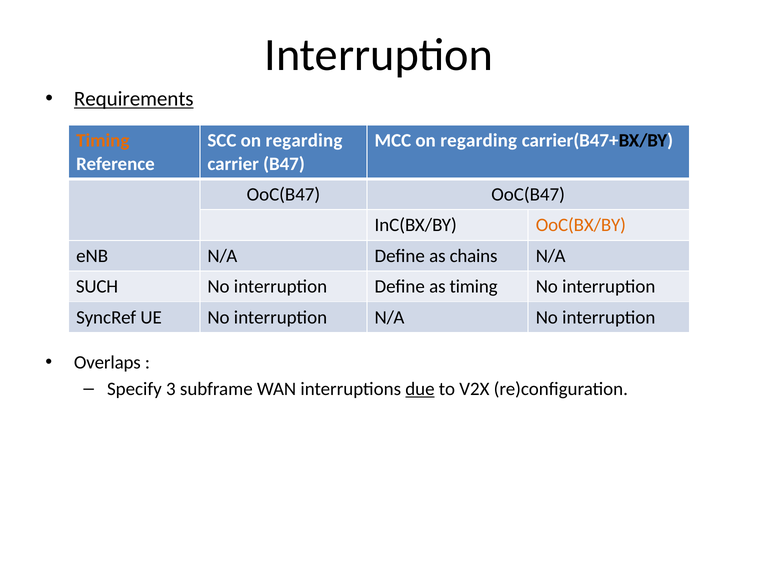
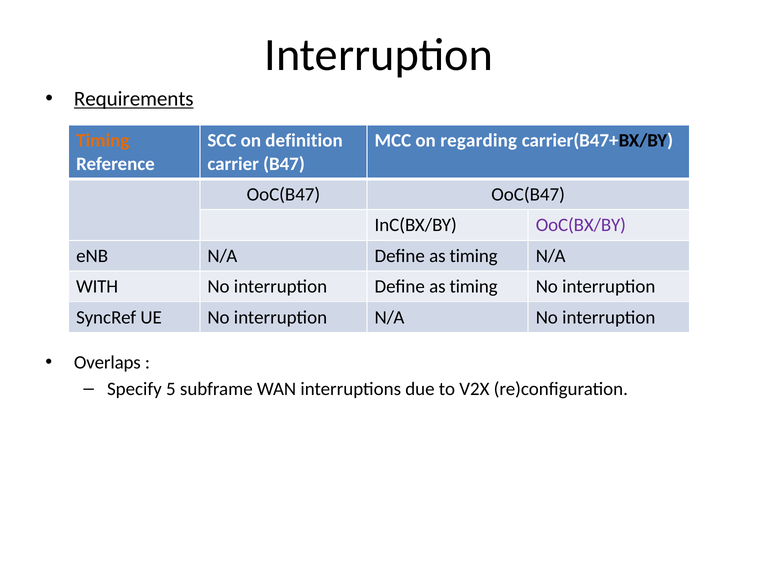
SCC on regarding: regarding -> definition
OoC(BX/BY colour: orange -> purple
N/A Define as chains: chains -> timing
SUCH: SUCH -> WITH
3: 3 -> 5
due underline: present -> none
